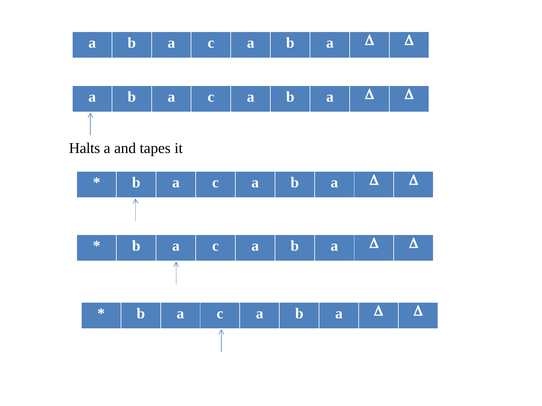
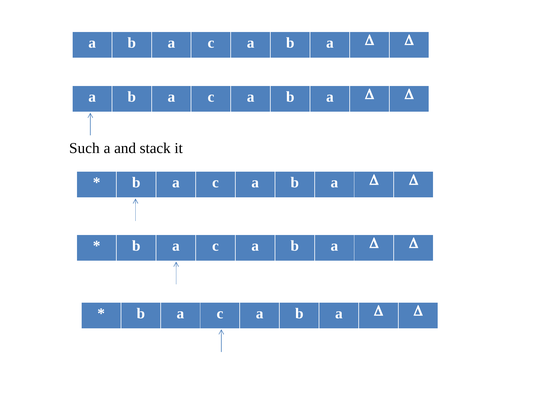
Halts: Halts -> Such
tapes: tapes -> stack
